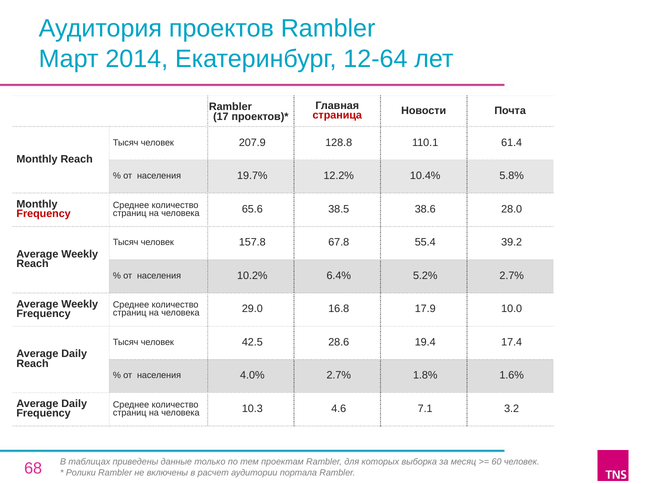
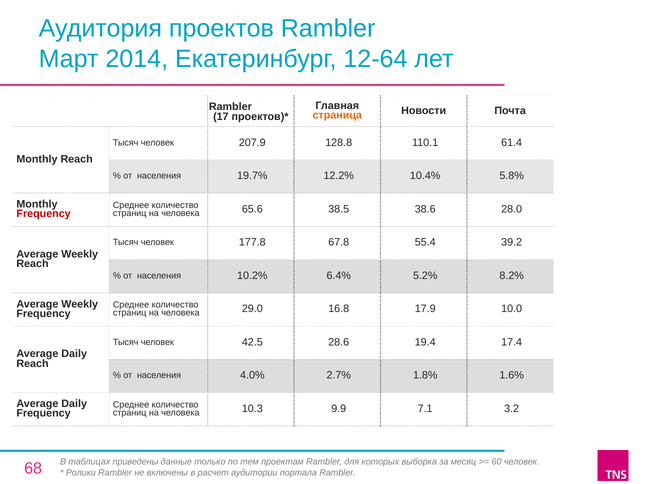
страница colour: red -> orange
157.8: 157.8 -> 177.8
5.2% 2.7%: 2.7% -> 8.2%
4.6: 4.6 -> 9.9
